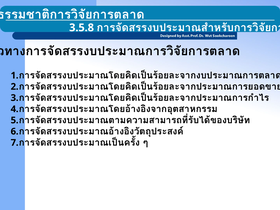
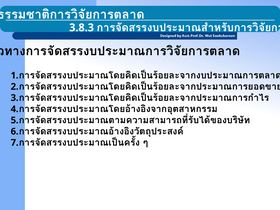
3.5.8: 3.5.8 -> 3.8.3
